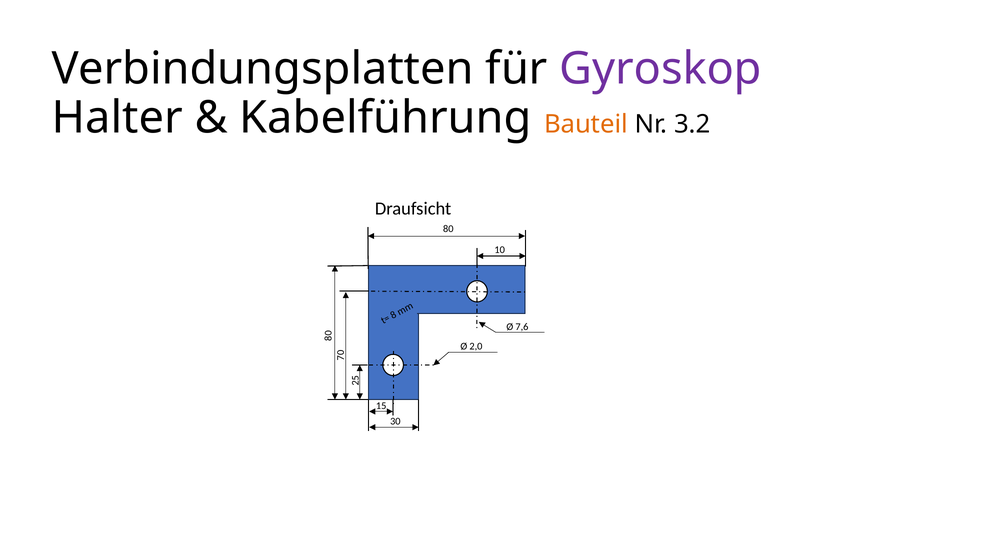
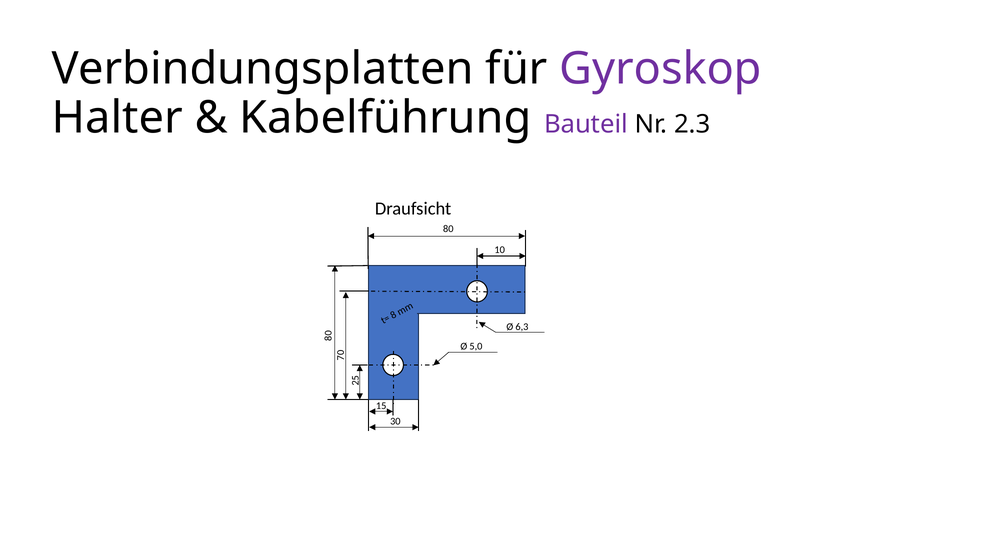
Bauteil colour: orange -> purple
3.2: 3.2 -> 2.3
7,6: 7,6 -> 6,3
2,0: 2,0 -> 5,0
